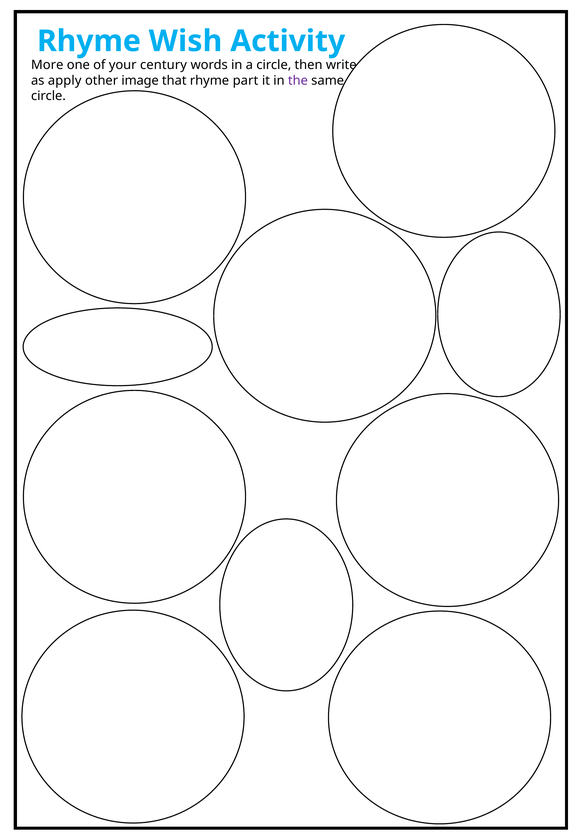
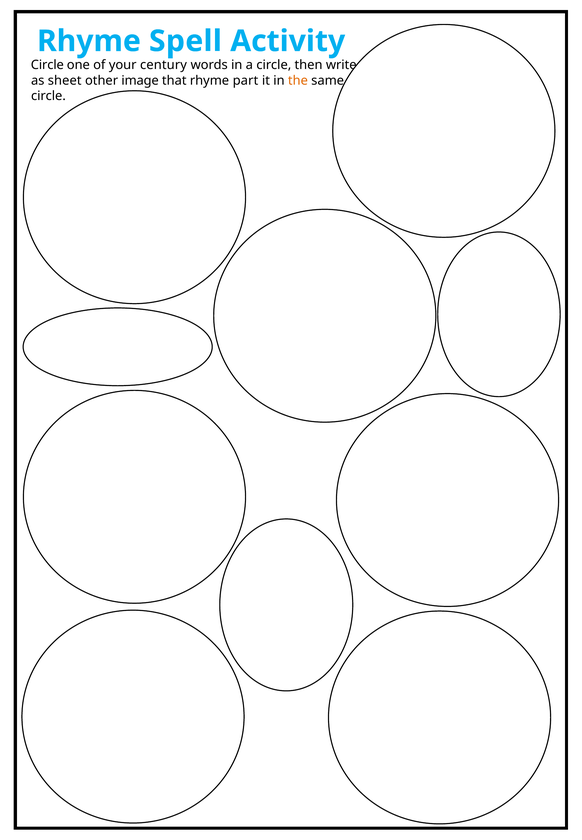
Wish: Wish -> Spell
More at (47, 65): More -> Circle
apply: apply -> sheet
the colour: purple -> orange
